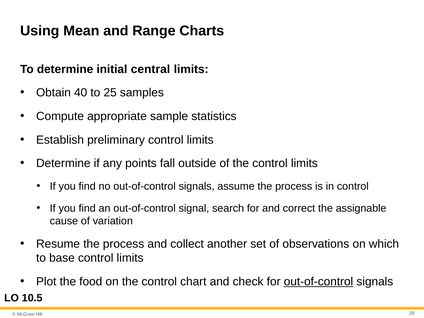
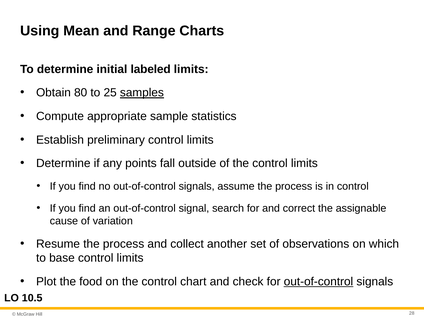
central: central -> labeled
40: 40 -> 80
samples underline: none -> present
